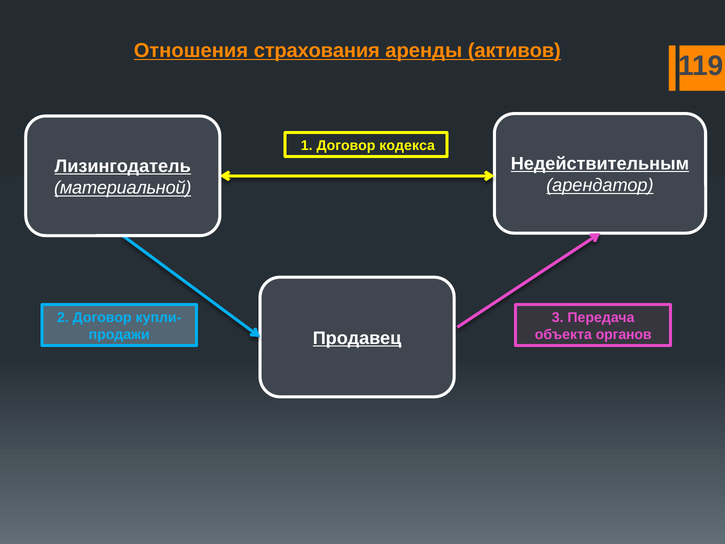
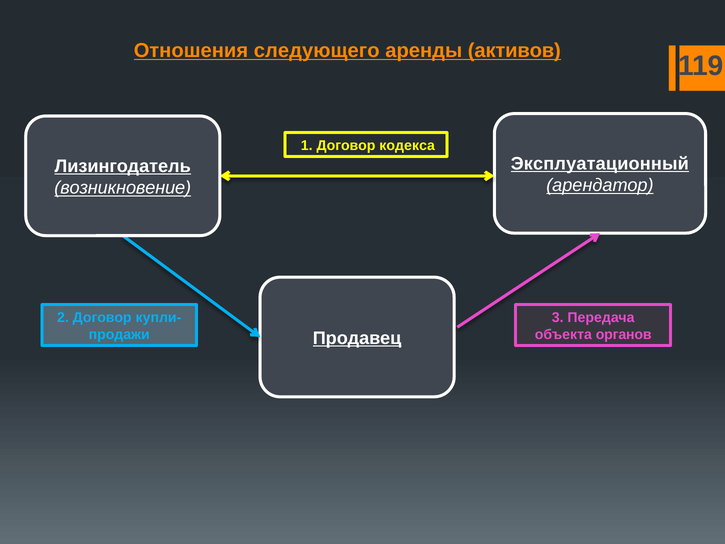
страхования: страхования -> следующего
Недействительным: Недействительным -> Эксплуатационный
материальной: материальной -> возникновение
